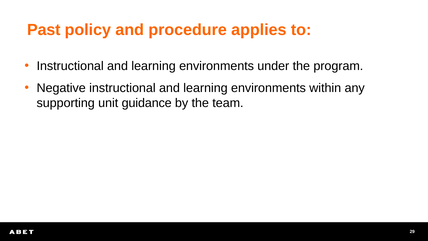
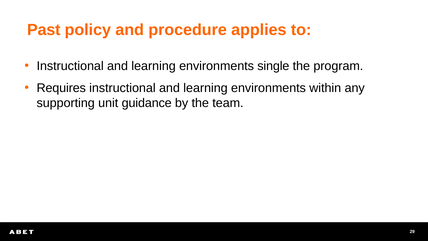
under: under -> single
Negative: Negative -> Requires
